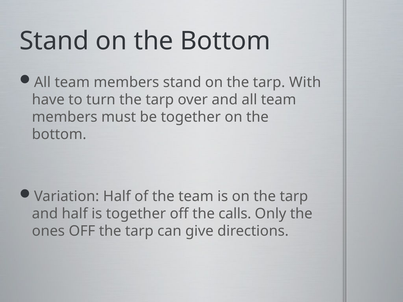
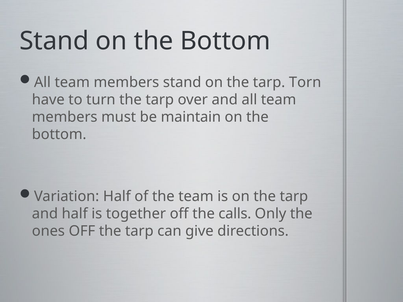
With: With -> Torn
be together: together -> maintain
